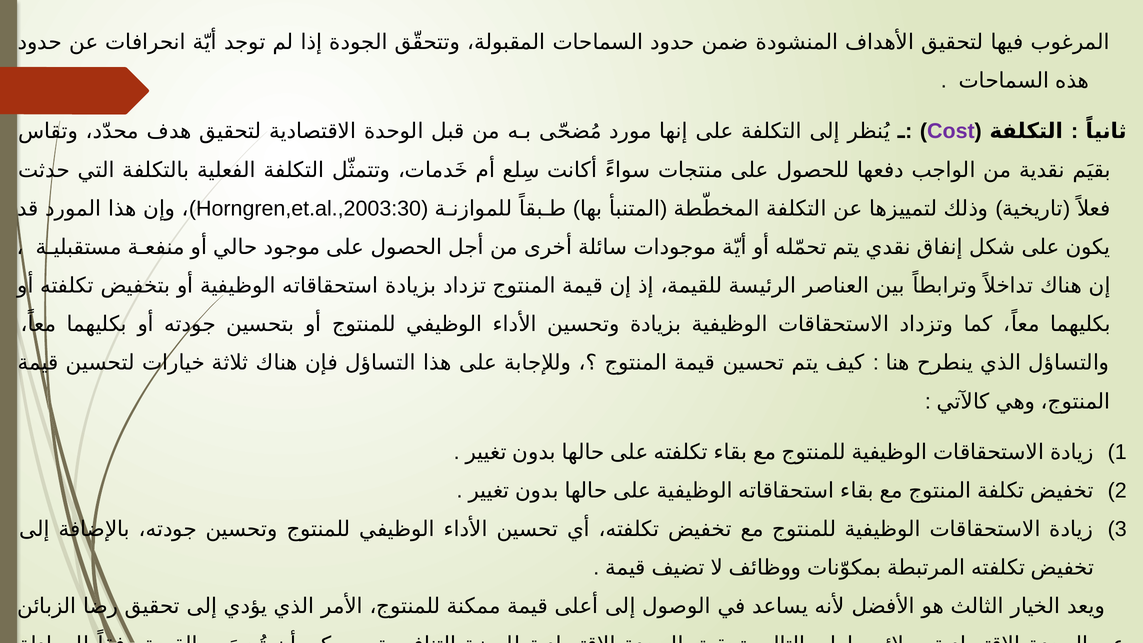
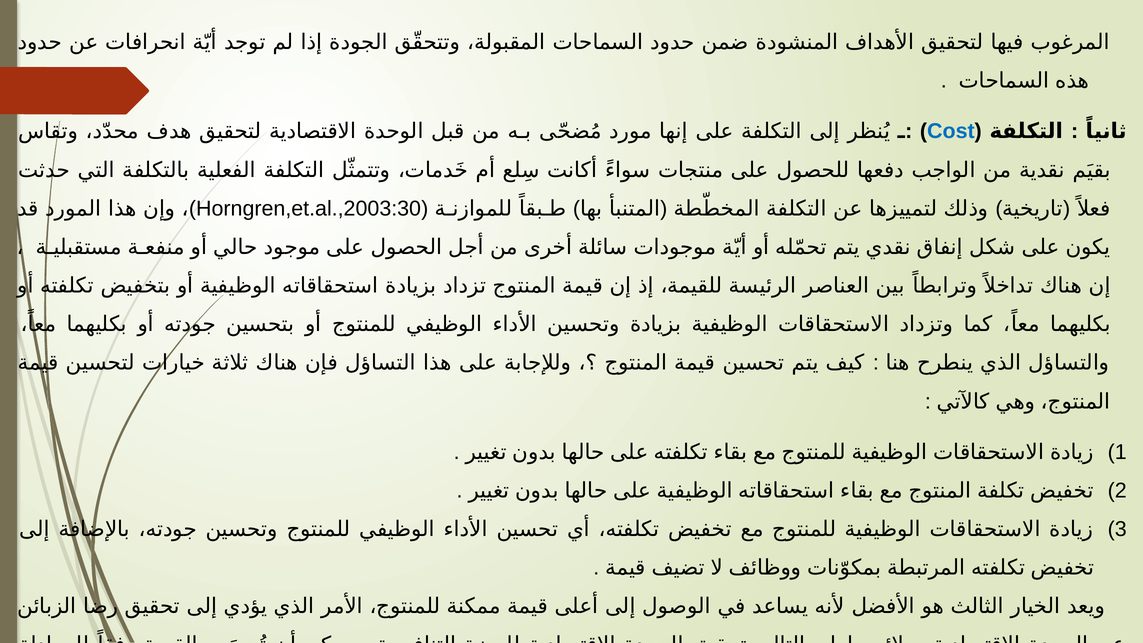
Cost colour: purple -> blue
